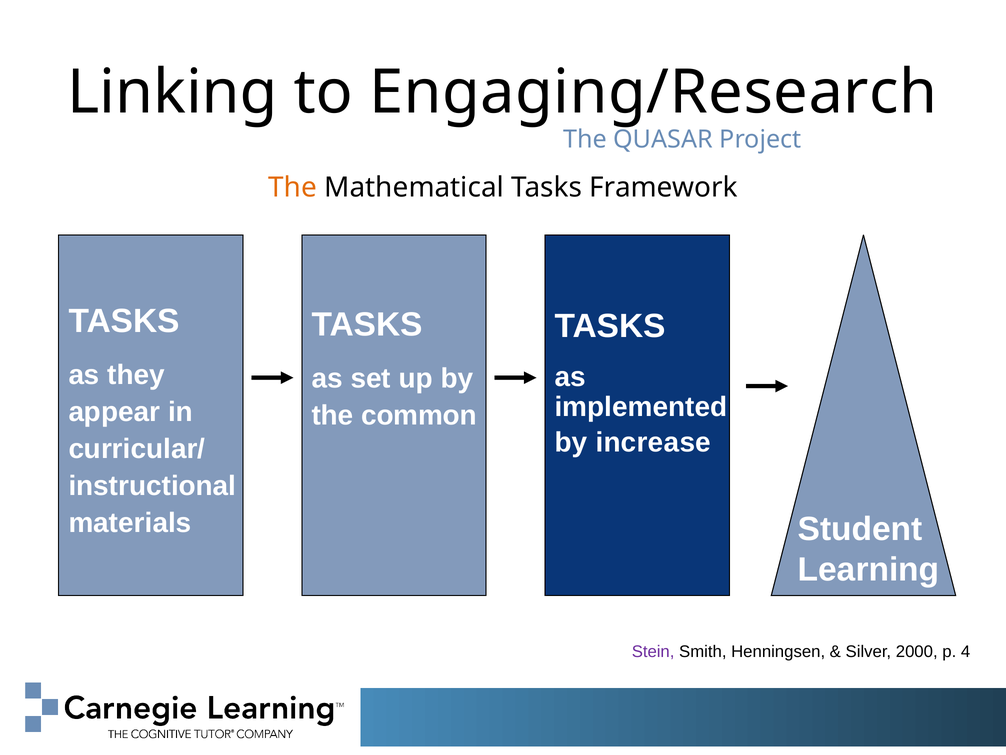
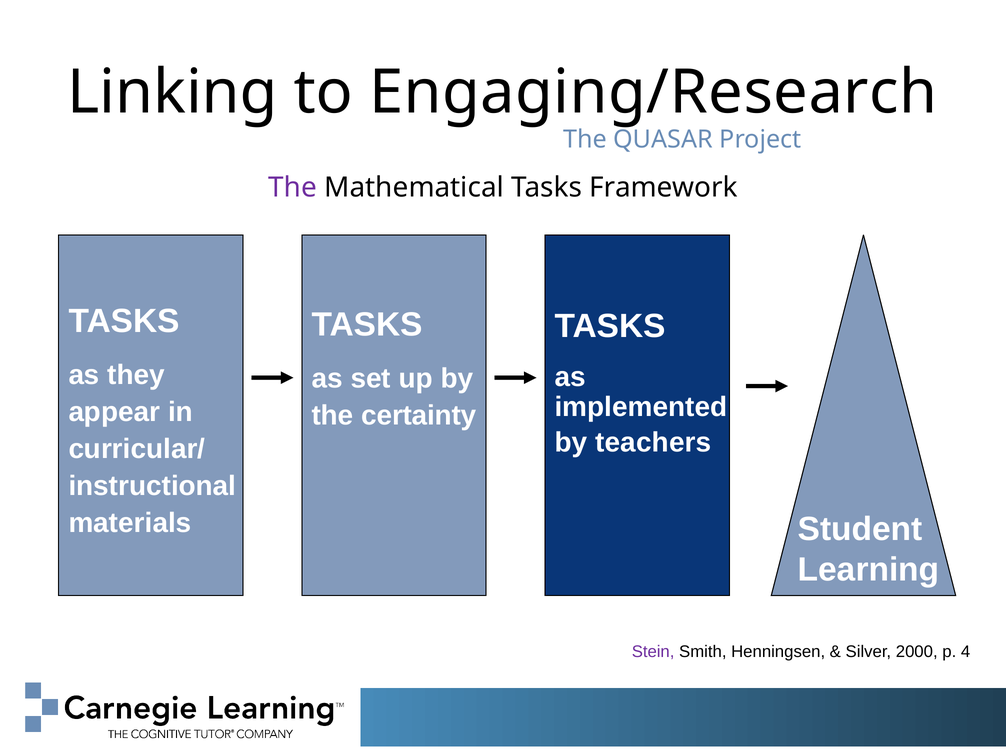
The at (293, 188) colour: orange -> purple
common: common -> certainty
increase: increase -> teachers
